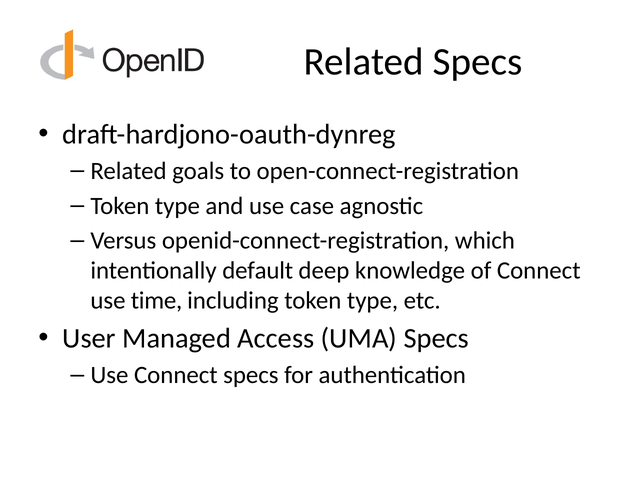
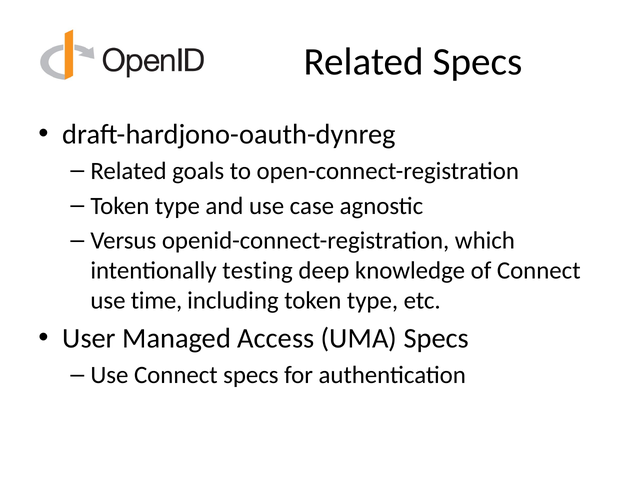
default: default -> testing
